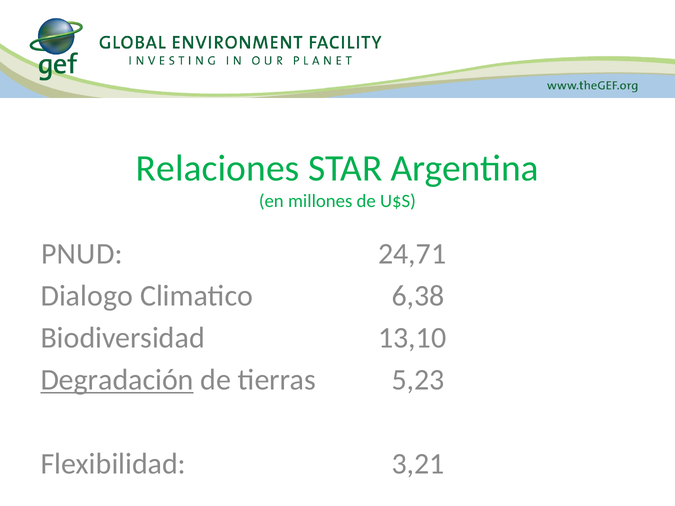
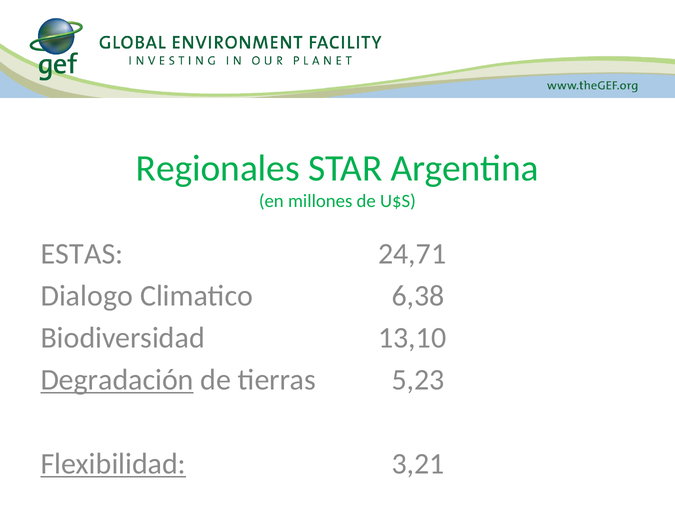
Relaciones: Relaciones -> Regionales
PNUD: PNUD -> ESTAS
Flexibilidad underline: none -> present
